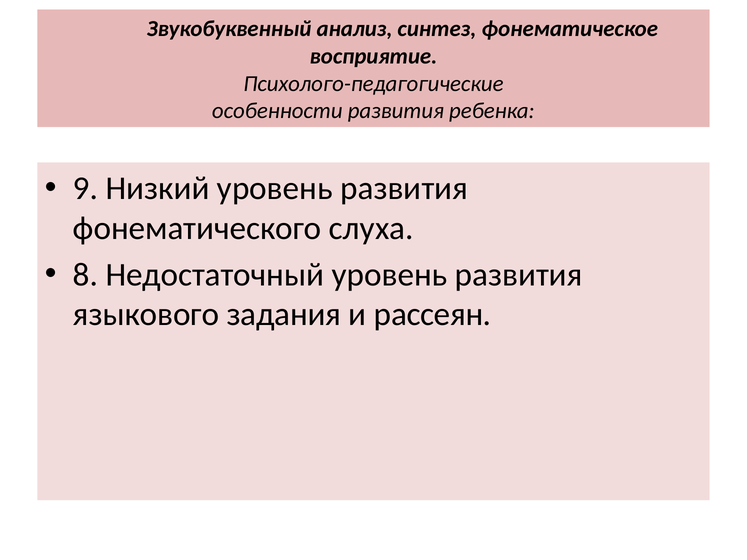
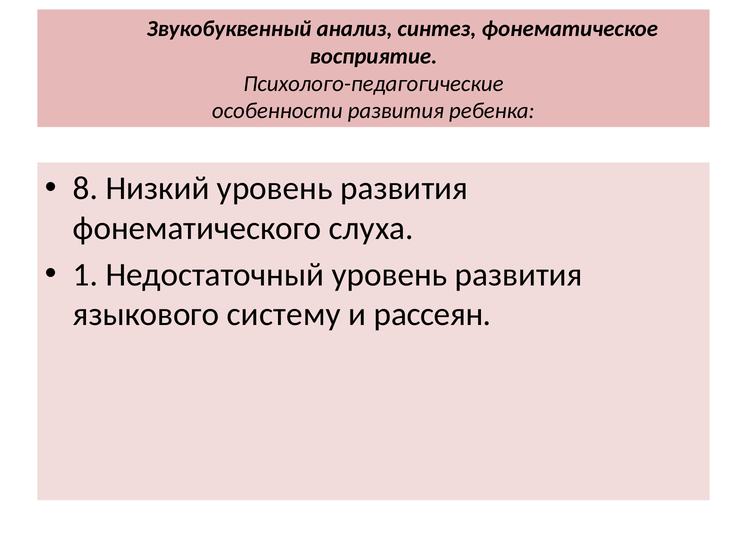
9: 9 -> 8
8: 8 -> 1
задания: задания -> систему
